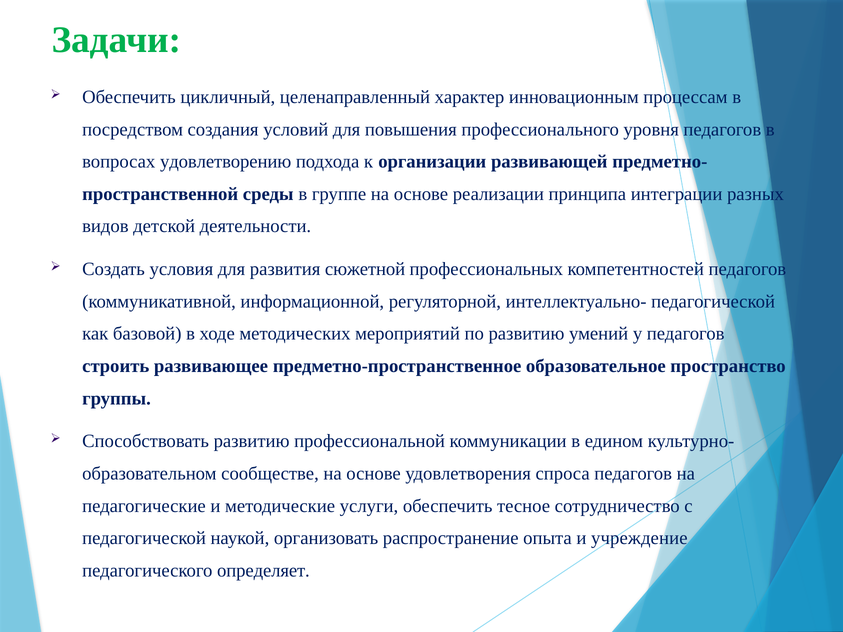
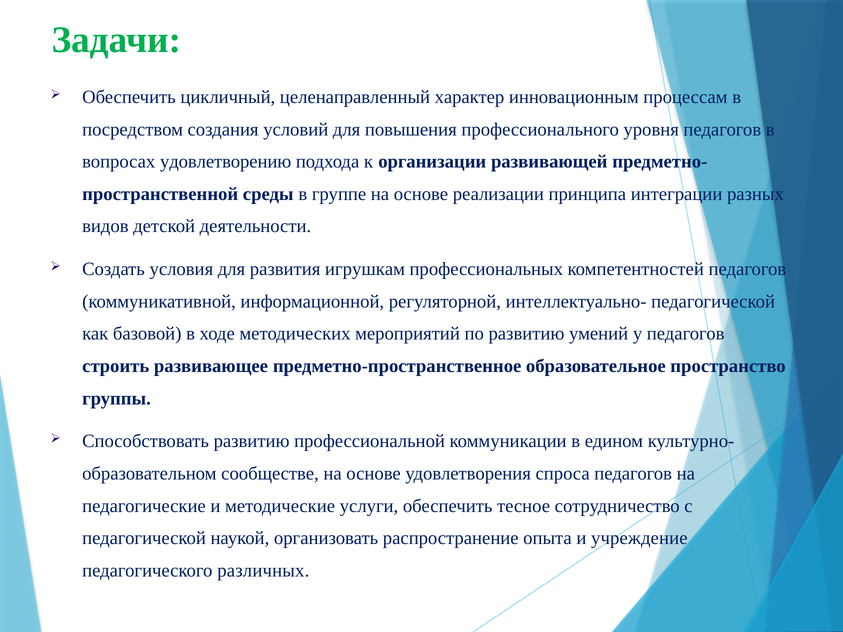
сюжетной: сюжетной -> игрушкам
определяет: определяет -> различных
